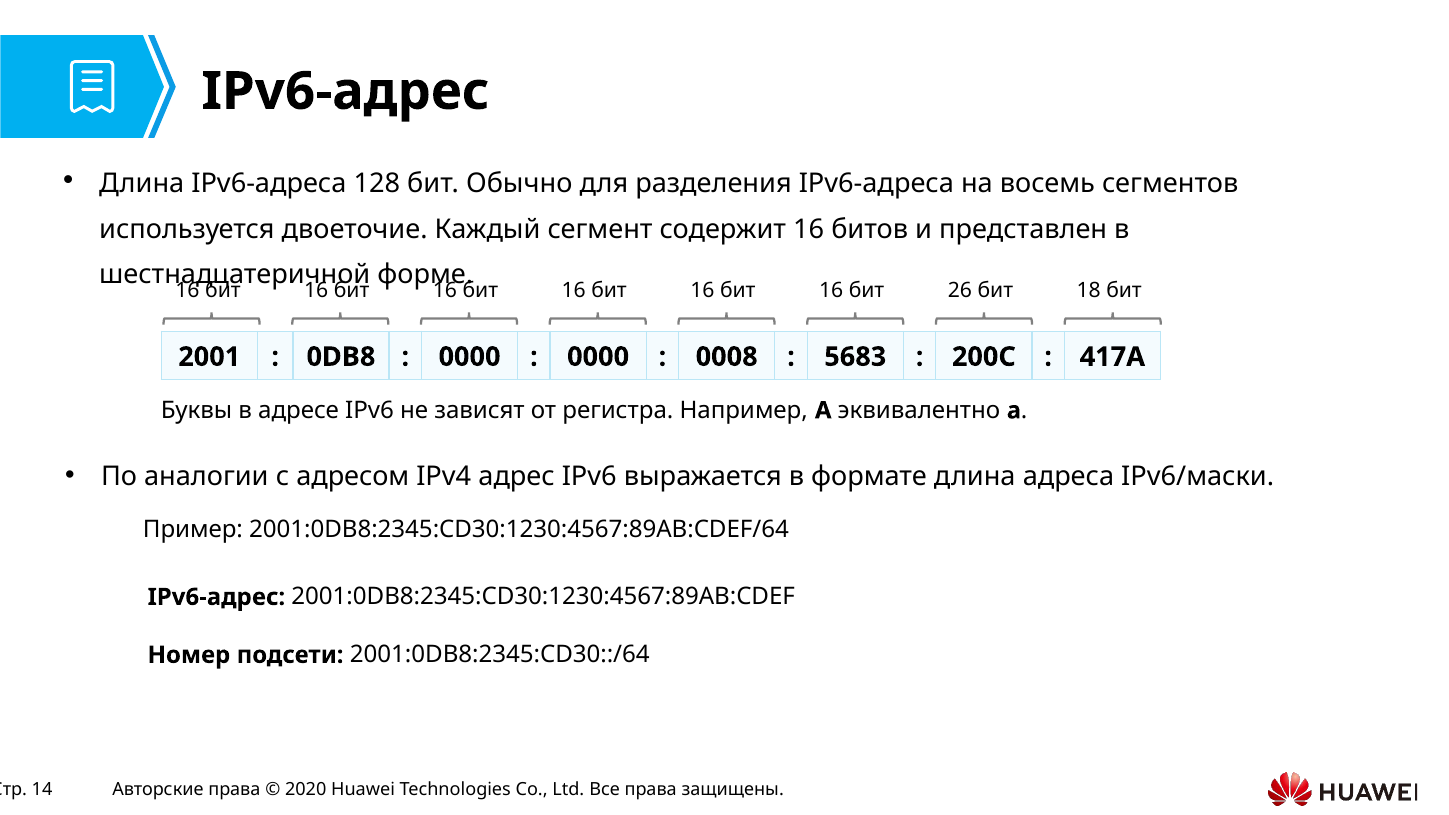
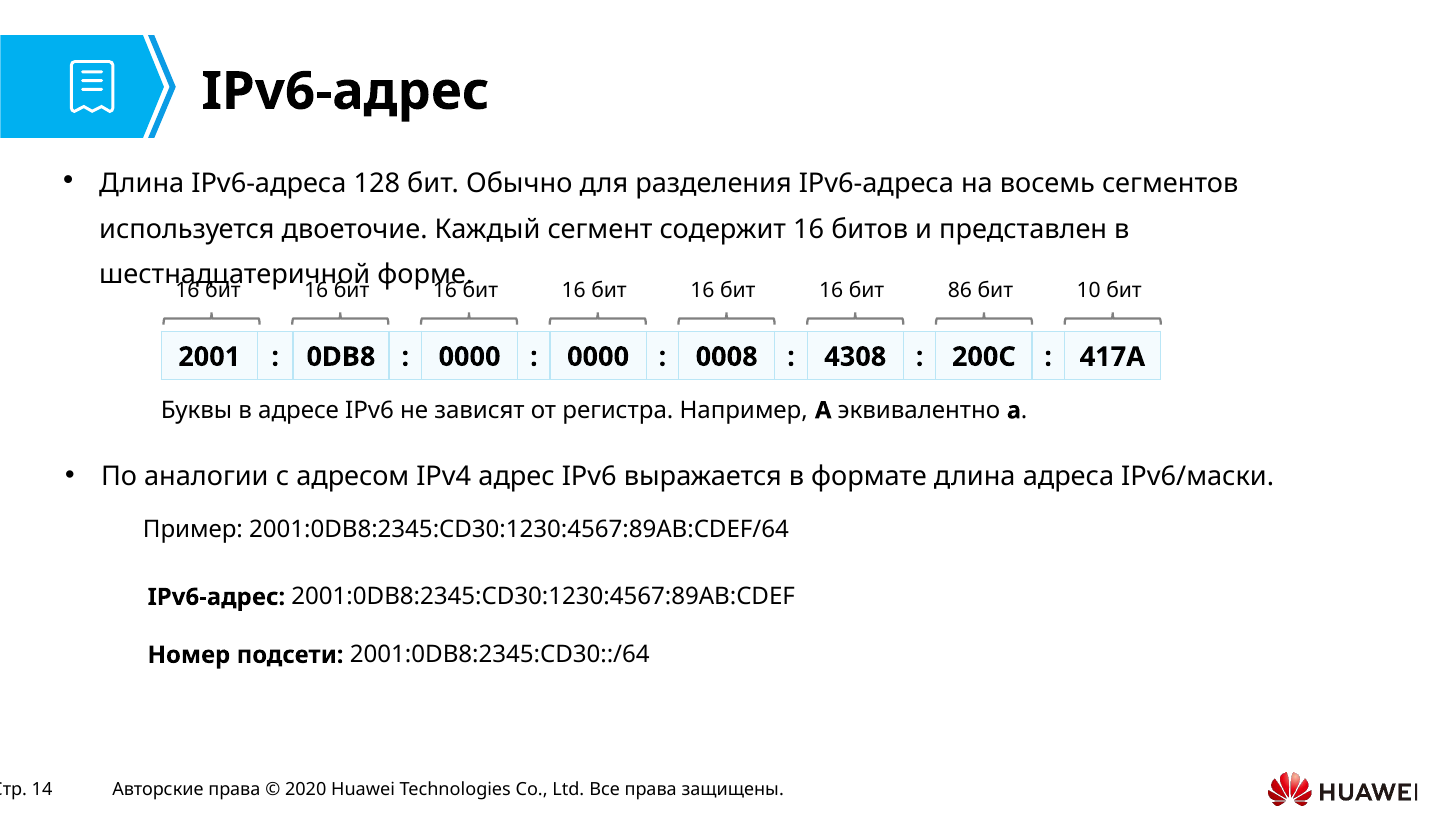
26: 26 -> 86
18: 18 -> 10
5683: 5683 -> 4308
